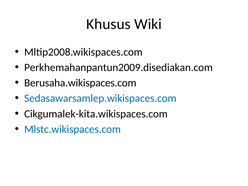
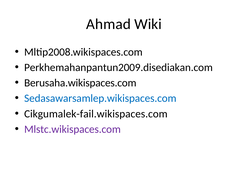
Khusus: Khusus -> Ahmad
Cikgumalek-kita.wikispaces.com: Cikgumalek-kita.wikispaces.com -> Cikgumalek-fail.wikispaces.com
Mlstc.wikispaces.com colour: blue -> purple
